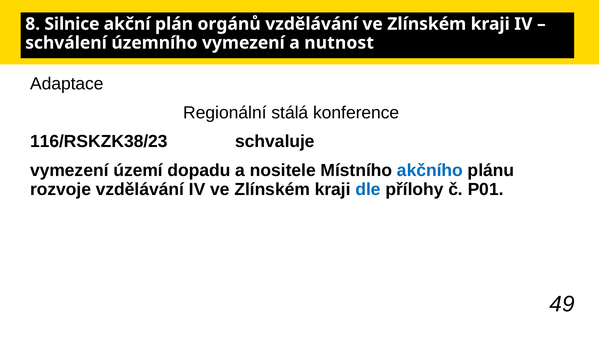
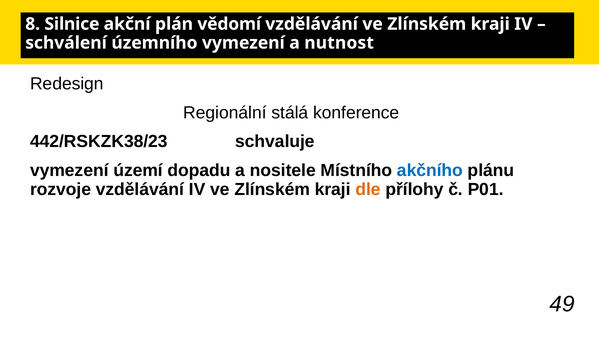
orgánů: orgánů -> vědomí
Adaptace: Adaptace -> Redesign
116/RSKZK38/23: 116/RSKZK38/23 -> 442/RSKZK38/23
dle colour: blue -> orange
